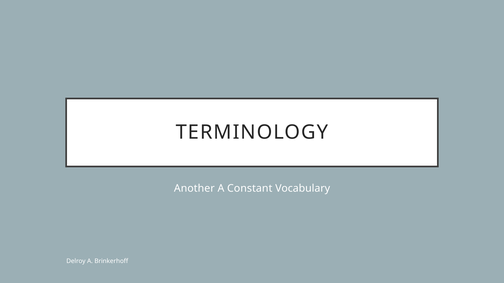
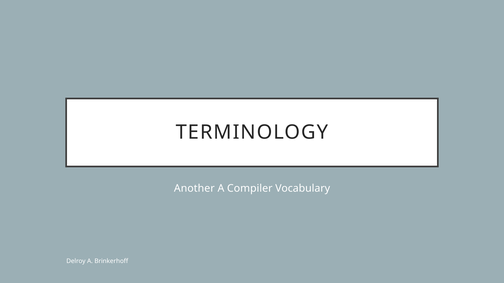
Constant: Constant -> Compiler
